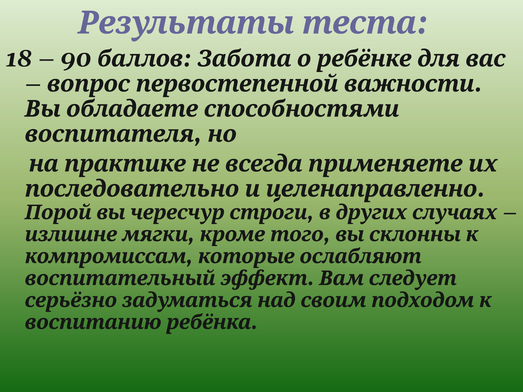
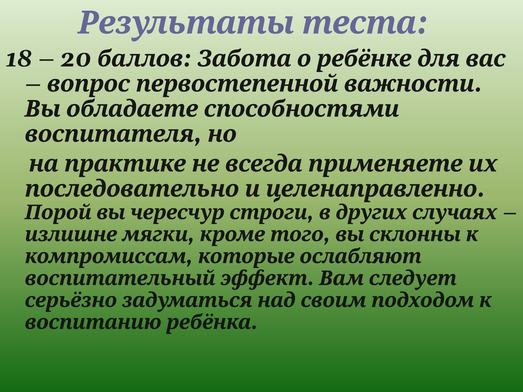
90: 90 -> 20
